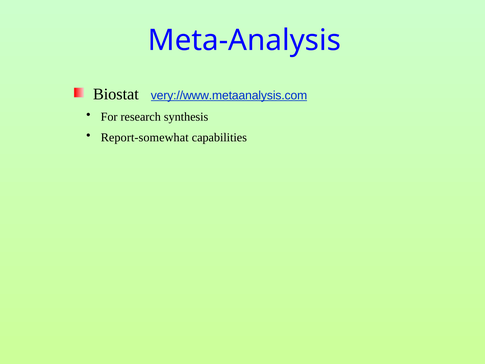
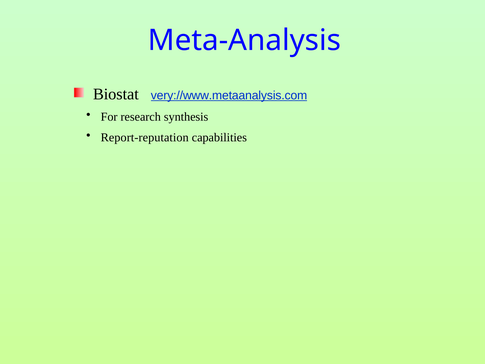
Report-somewhat: Report-somewhat -> Report-reputation
